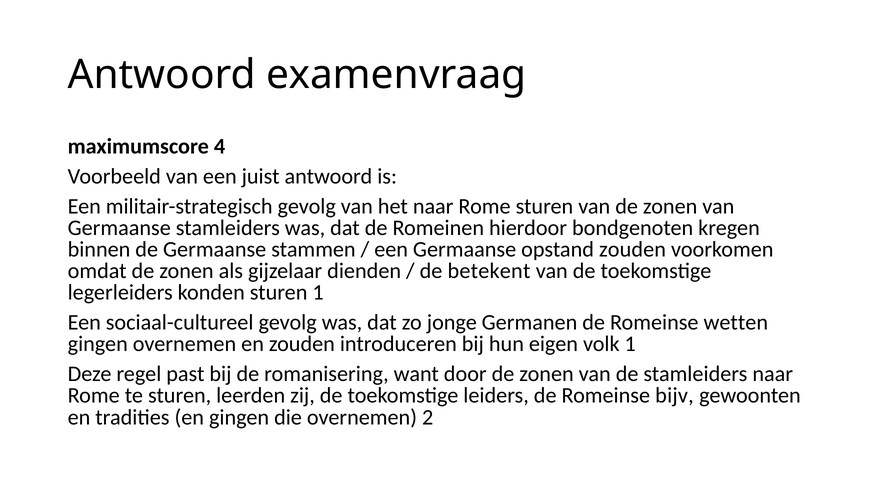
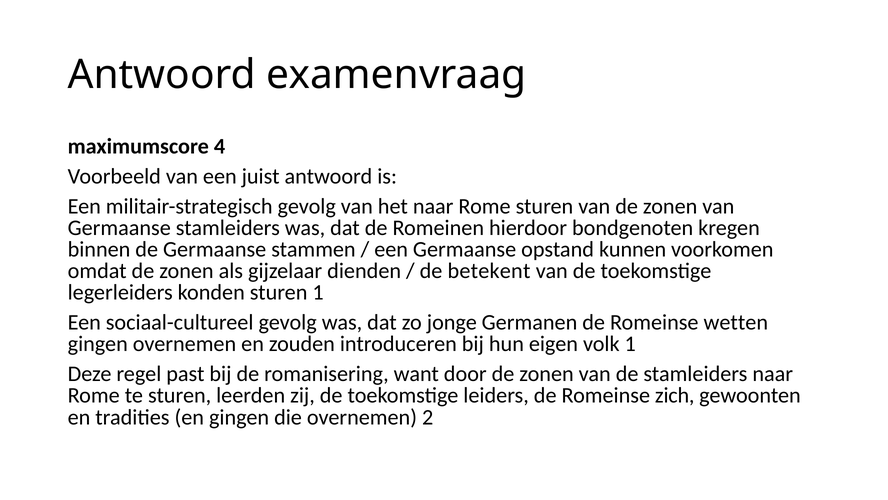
opstand zouden: zouden -> kunnen
bijv: bijv -> zich
